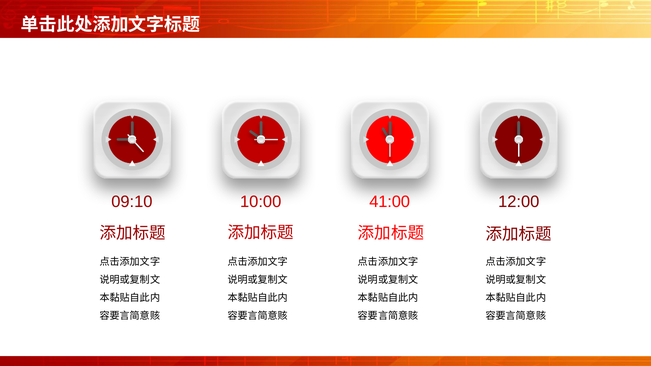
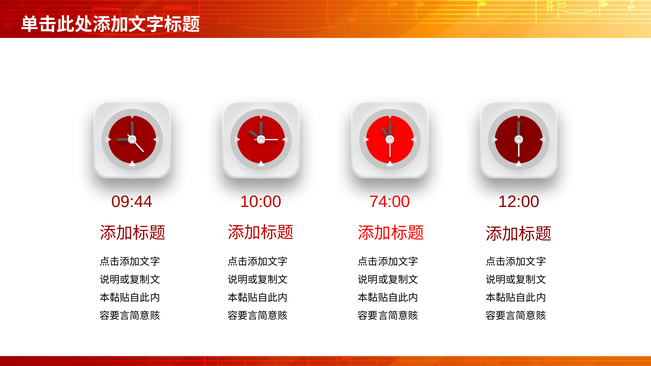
09:10: 09:10 -> 09:44
41:00: 41:00 -> 74:00
